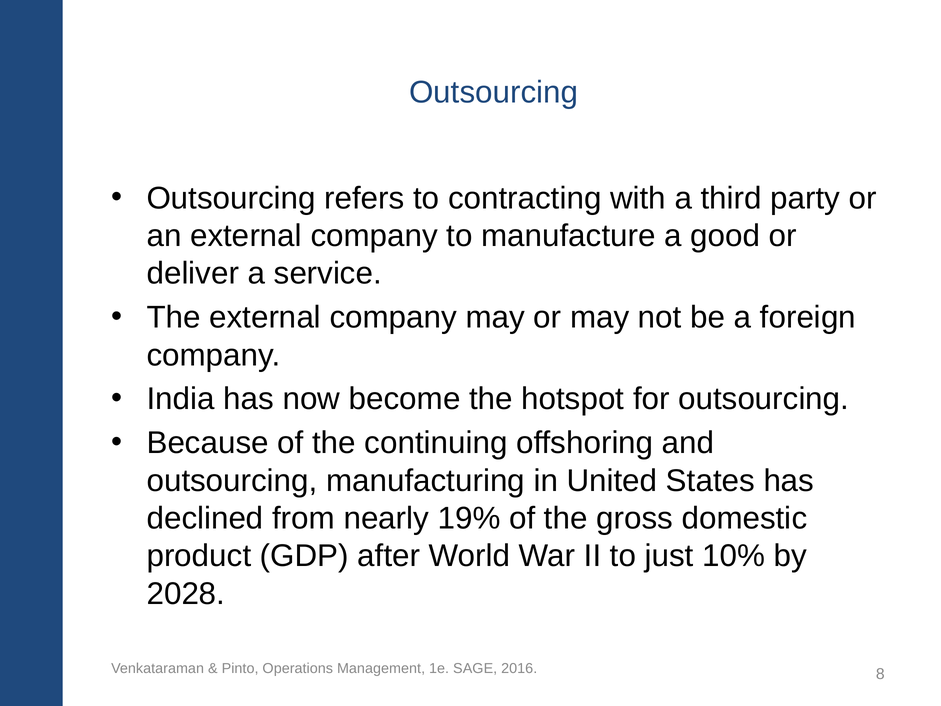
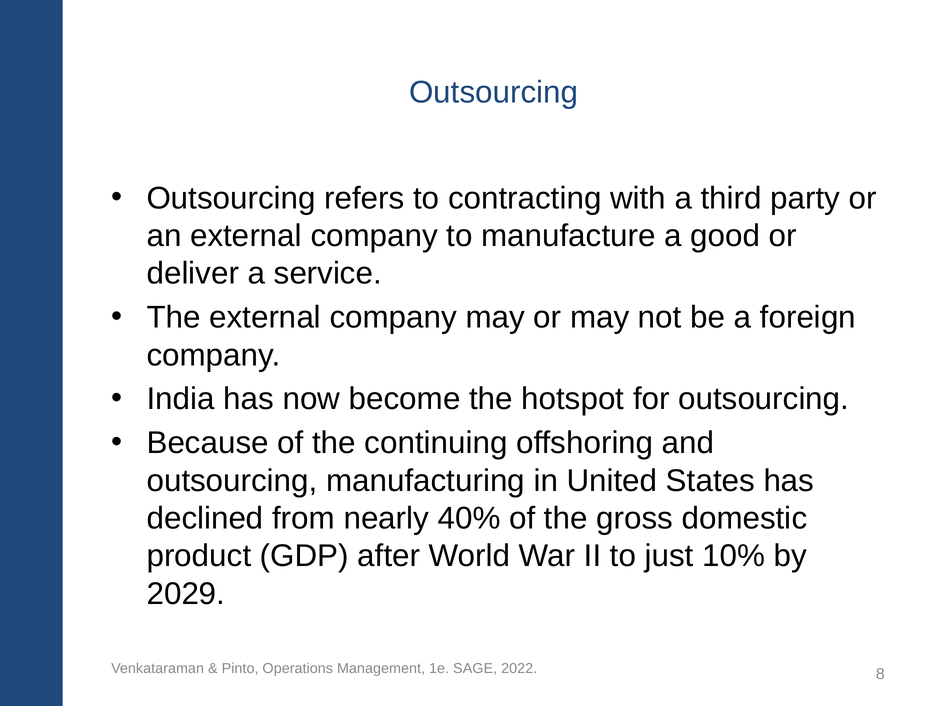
19%: 19% -> 40%
2028: 2028 -> 2029
2016: 2016 -> 2022
